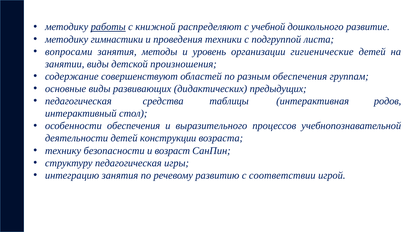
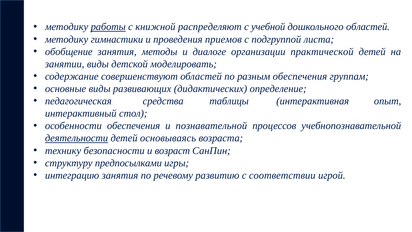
дошкольного развитие: развитие -> областей
техники: техники -> приемов
вопросами: вопросами -> обобщение
уровень: уровень -> диалоге
гигиенические: гигиенические -> практической
произношения: произношения -> моделировать
предыдущих: предыдущих -> определение
родов: родов -> опыт
выразительного: выразительного -> познавательной
деятельности underline: none -> present
конструкции: конструкции -> основываясь
структуру педагогическая: педагогическая -> предпосылками
